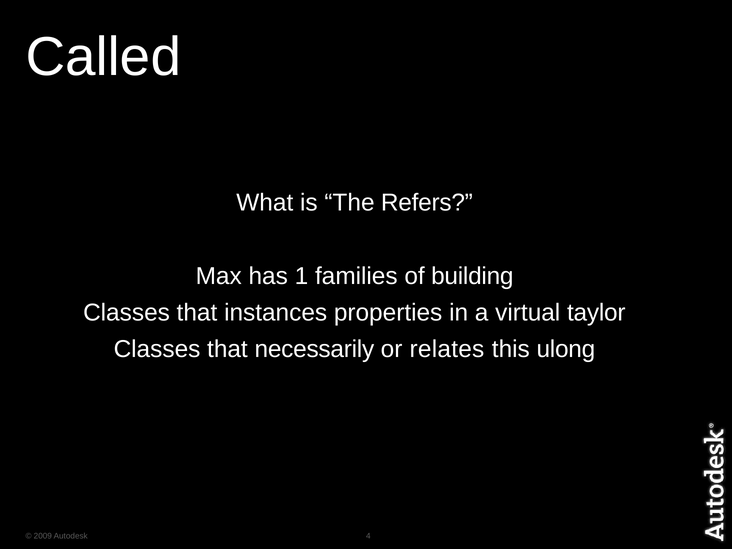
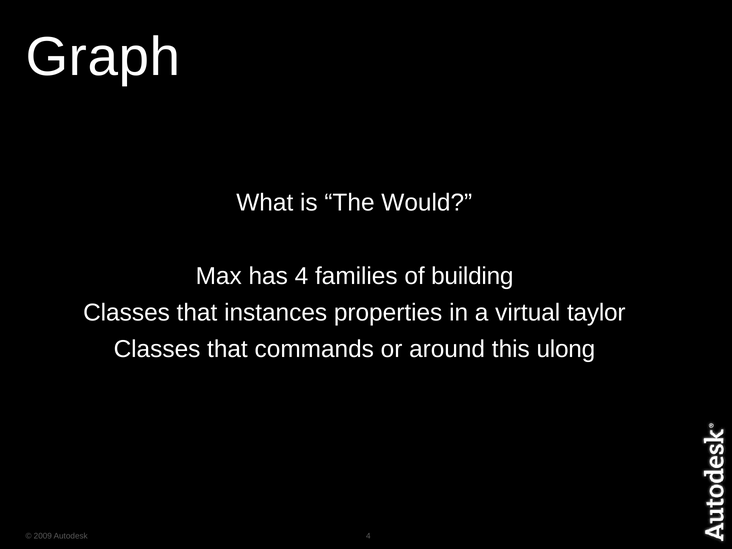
Called: Called -> Graph
Refers: Refers -> Would
has 1: 1 -> 4
necessarily: necessarily -> commands
relates: relates -> around
